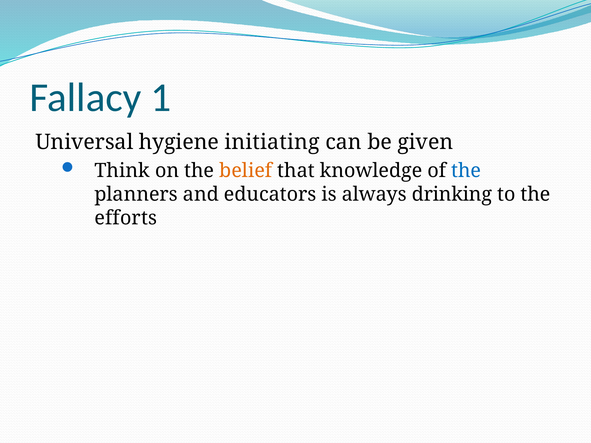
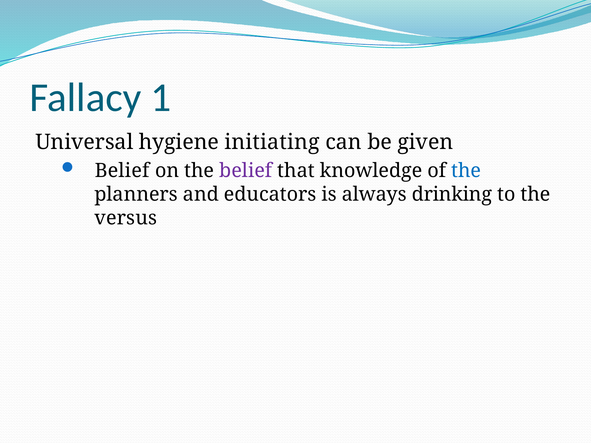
Think at (122, 171): Think -> Belief
belief at (246, 171) colour: orange -> purple
efforts: efforts -> versus
